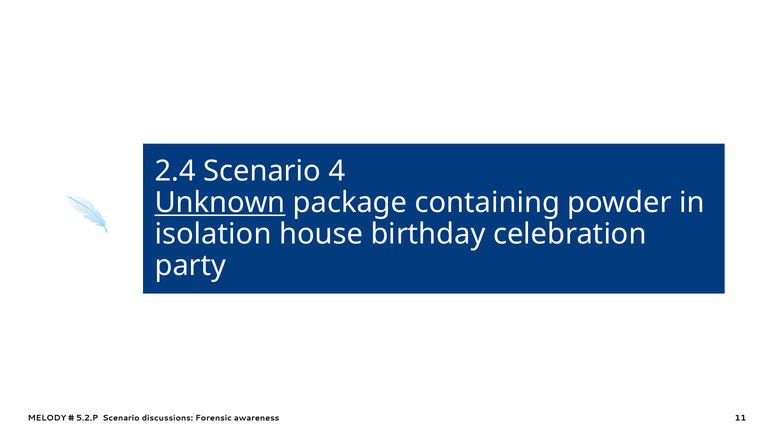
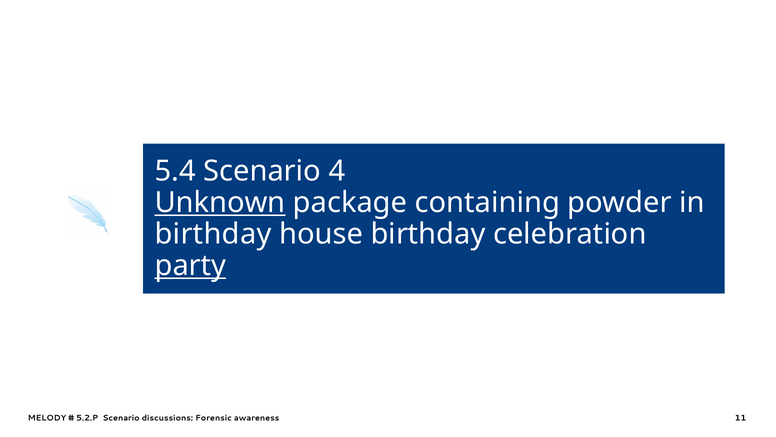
2.4: 2.4 -> 5.4
isolation at (213, 234): isolation -> birthday
party underline: none -> present
